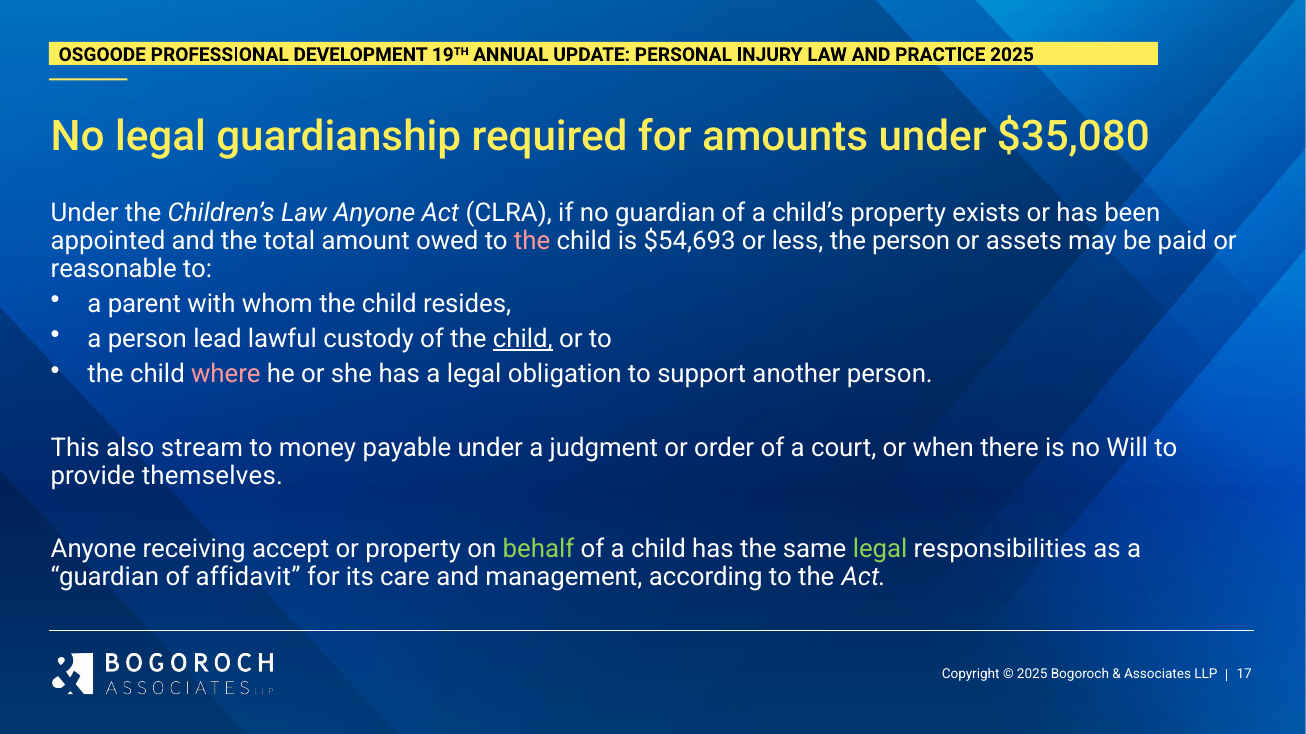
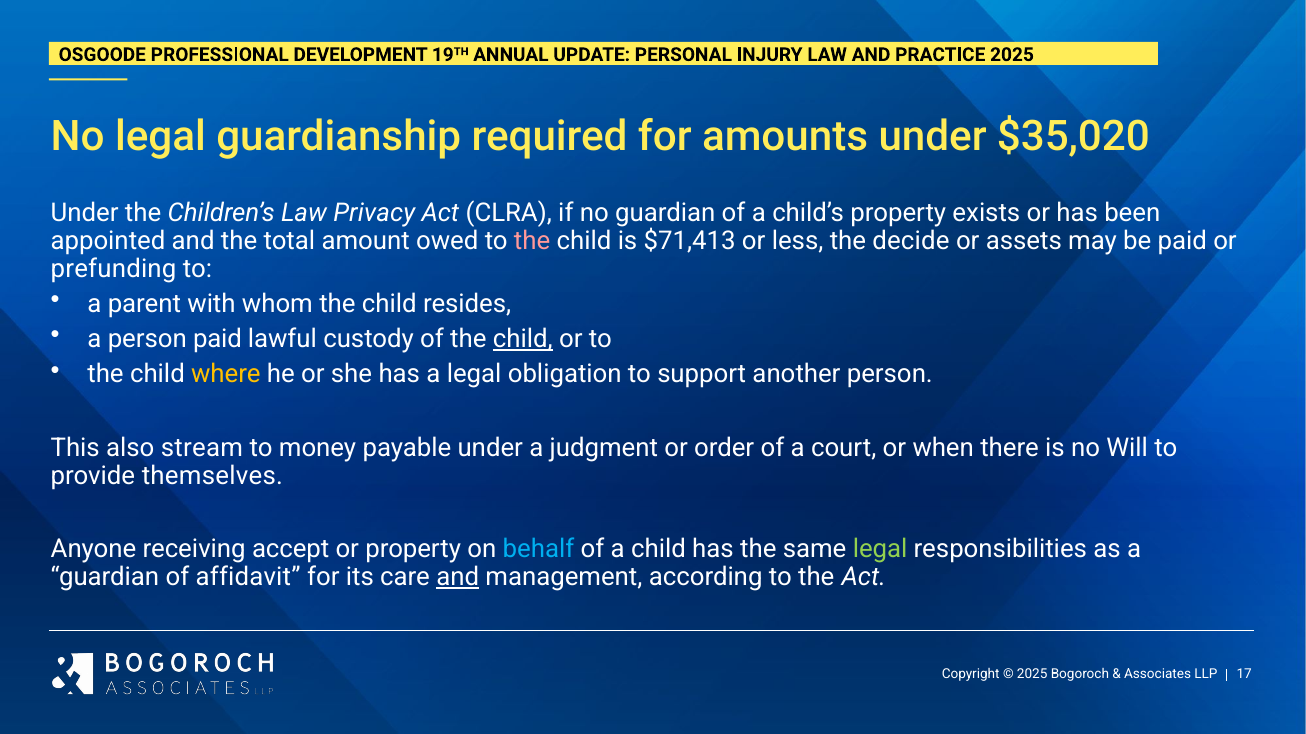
$35,080: $35,080 -> $35,020
Law Anyone: Anyone -> Privacy
$54,693: $54,693 -> $71,413
the person: person -> decide
reasonable: reasonable -> prefunding
person lead: lead -> paid
where colour: pink -> yellow
behalf colour: light green -> light blue
and at (458, 578) underline: none -> present
